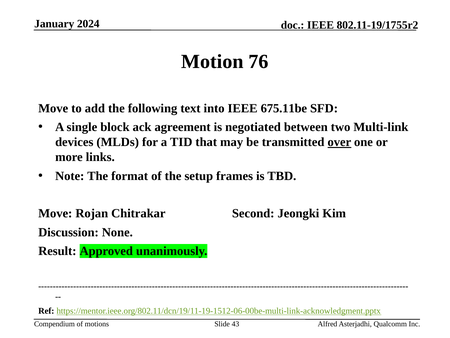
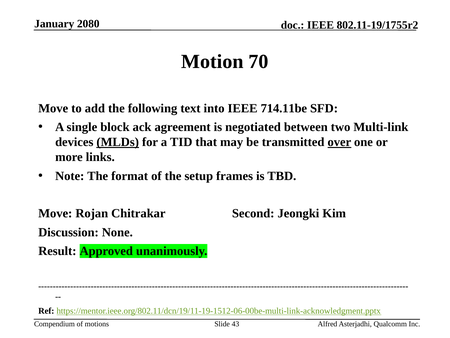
2024: 2024 -> 2080
76: 76 -> 70
675.11be: 675.11be -> 714.11be
MLDs underline: none -> present
